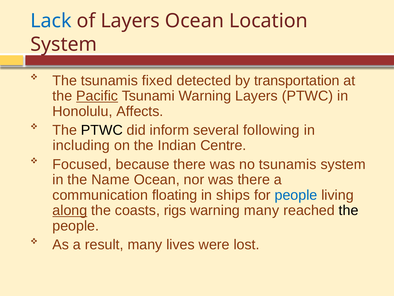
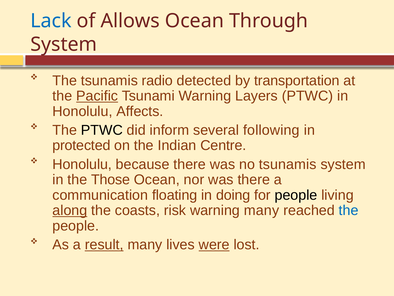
of Layers: Layers -> Allows
Location: Location -> Through
fixed: fixed -> radio
including: including -> protected
Focused at (82, 164): Focused -> Honolulu
Name: Name -> Those
ships: ships -> doing
people at (296, 195) colour: blue -> black
rigs: rigs -> risk
the at (349, 210) colour: black -> blue
result underline: none -> present
were underline: none -> present
